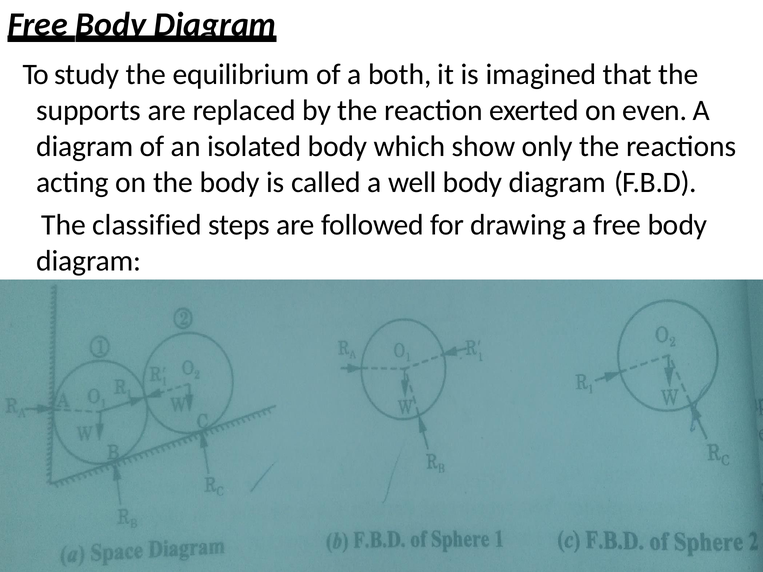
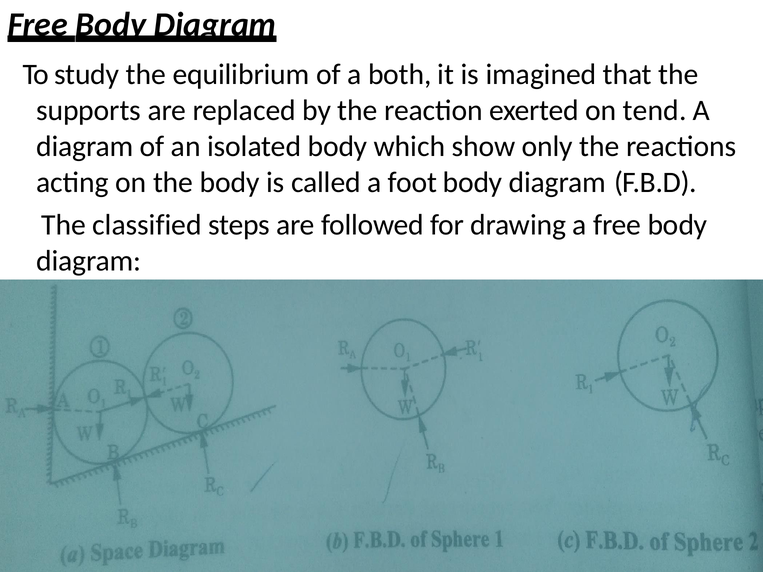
even: even -> tend
well: well -> foot
